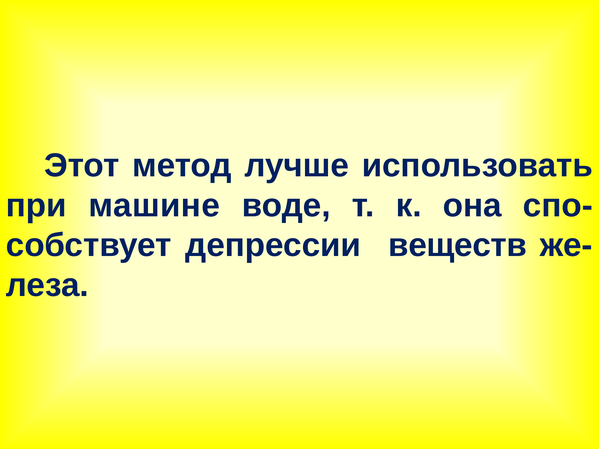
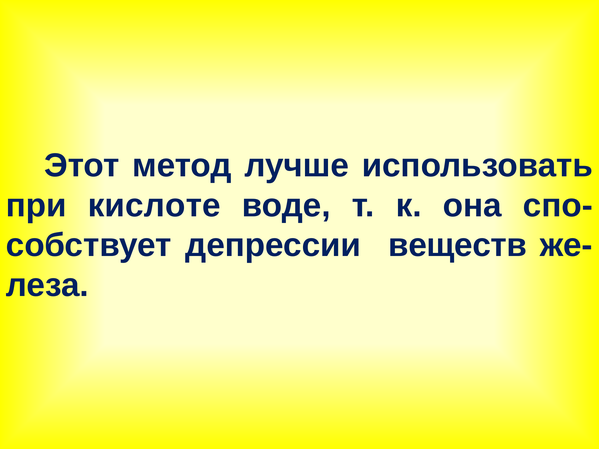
машине: машине -> кислоте
